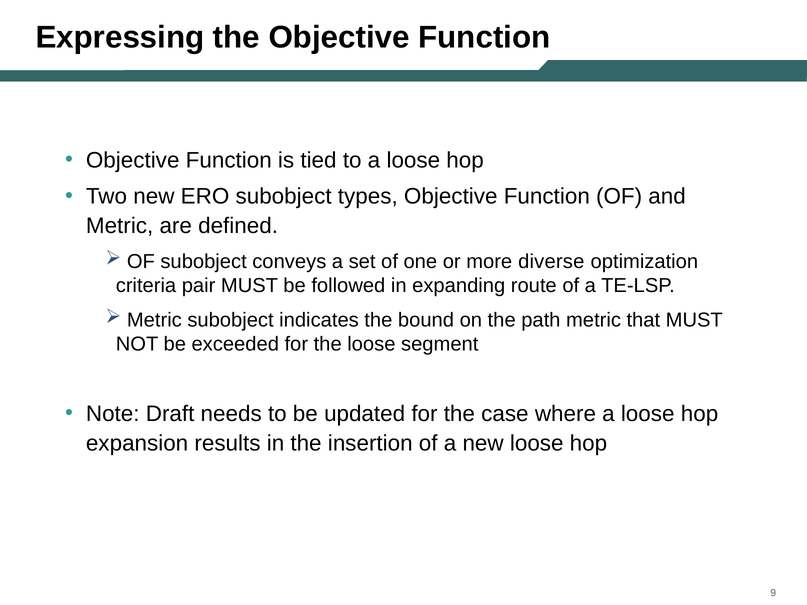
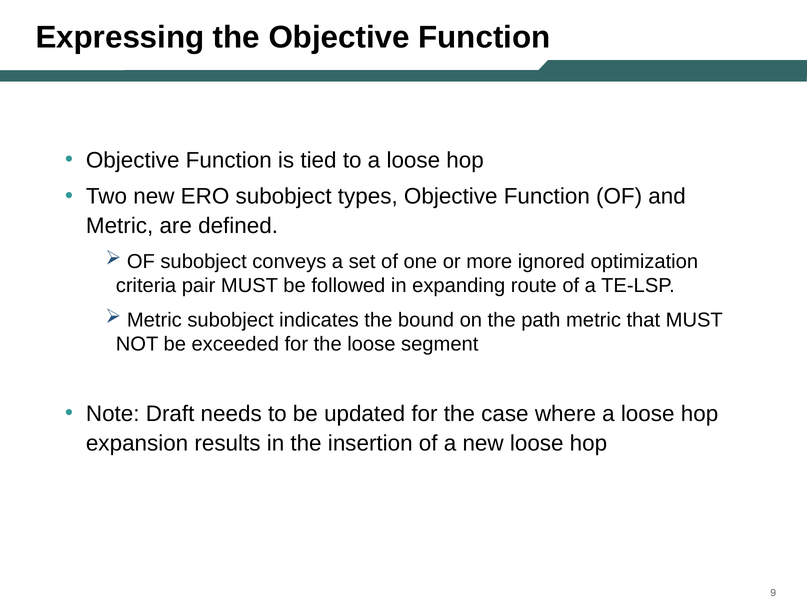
diverse: diverse -> ignored
